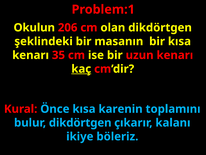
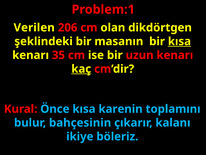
Okulun: Okulun -> Verilen
kısa at (179, 41) underline: none -> present
bulur dikdörtgen: dikdörtgen -> bahçesinin
